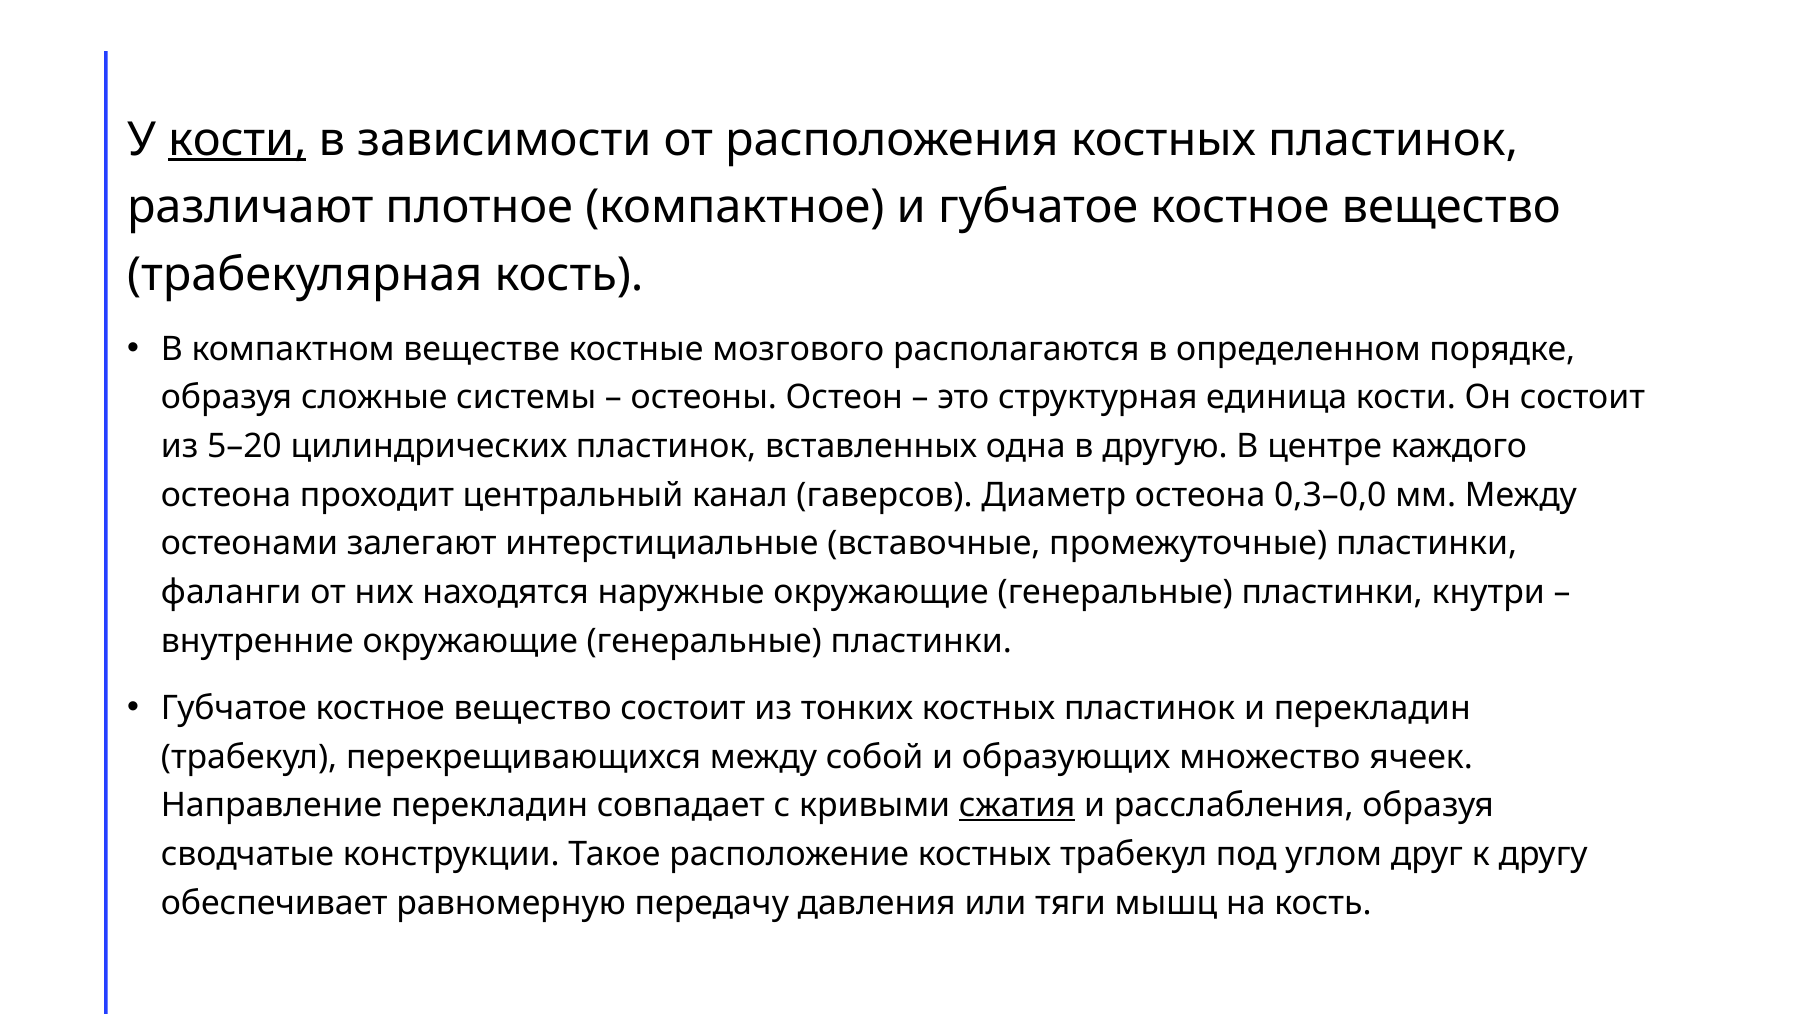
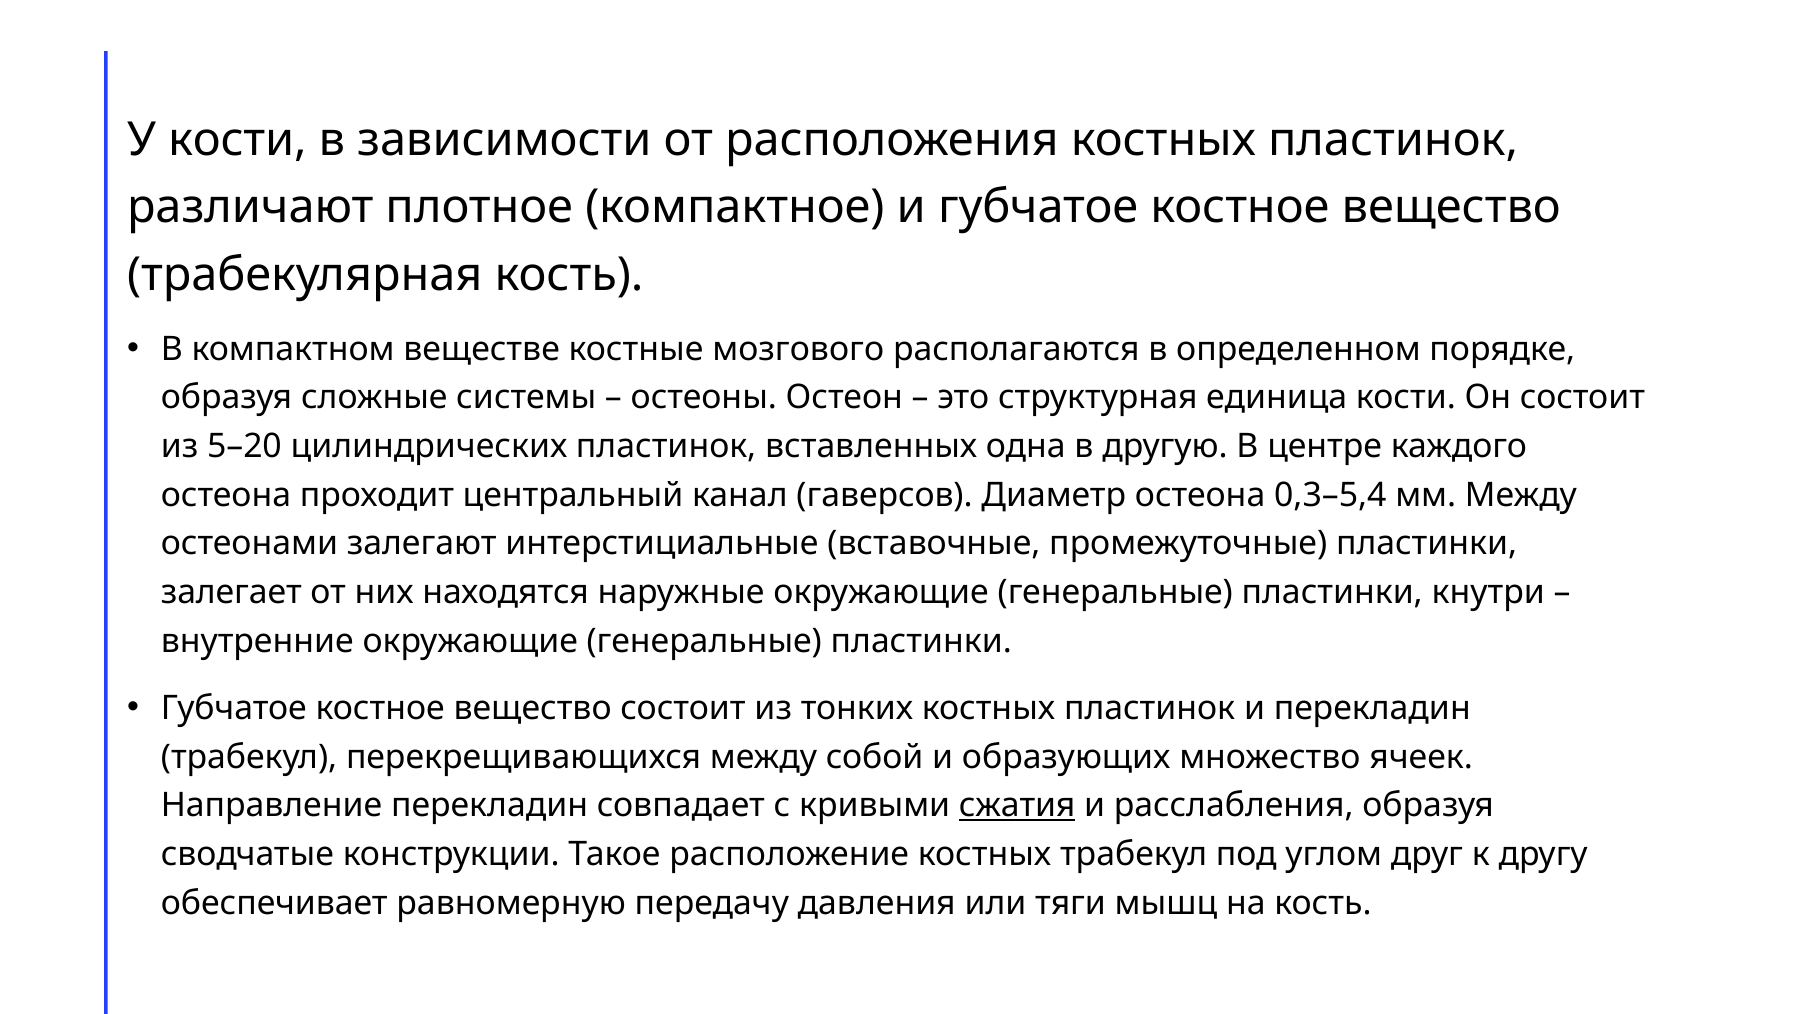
кости at (237, 140) underline: present -> none
0,3–0,0: 0,3–0,0 -> 0,3–5,4
фаланги: фаланги -> залегает
